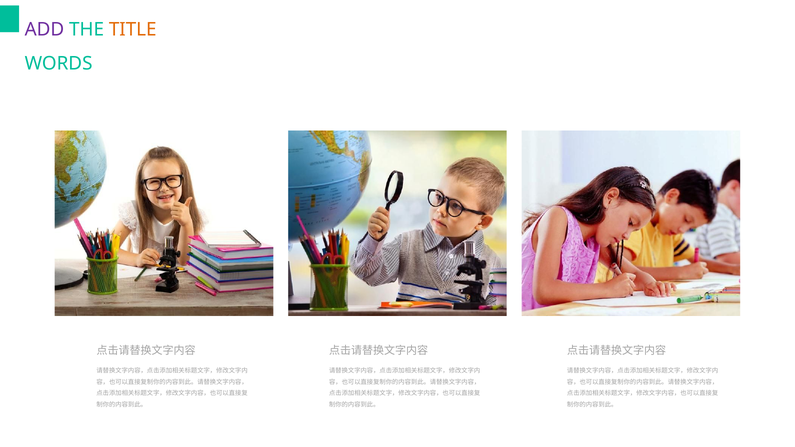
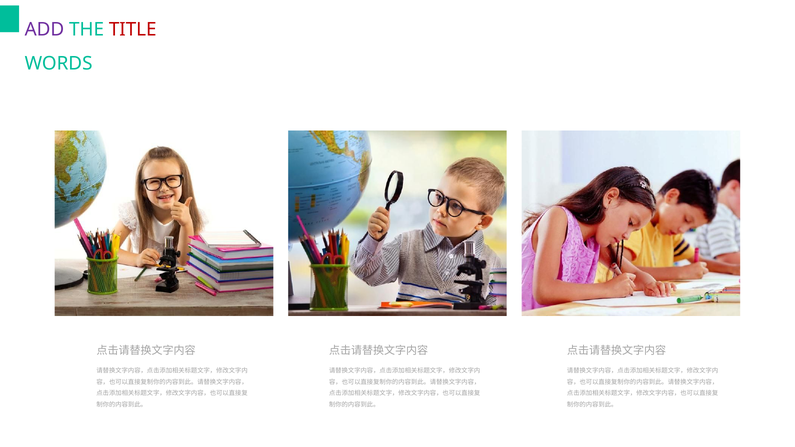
TITLE colour: orange -> red
